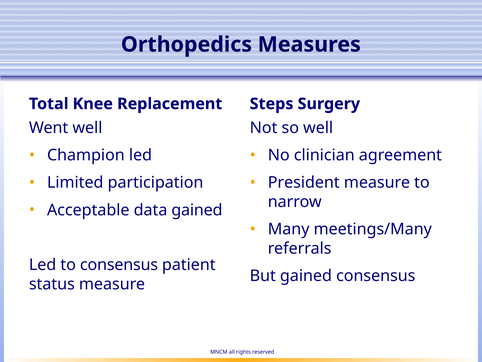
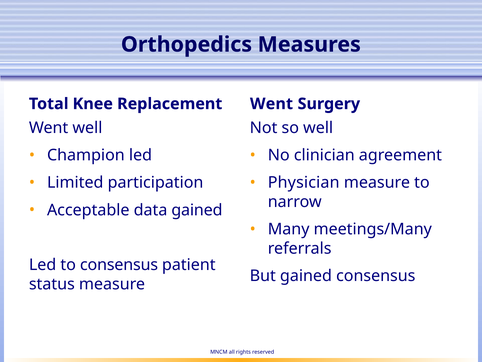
Steps at (272, 104): Steps -> Went
President: President -> Physician
